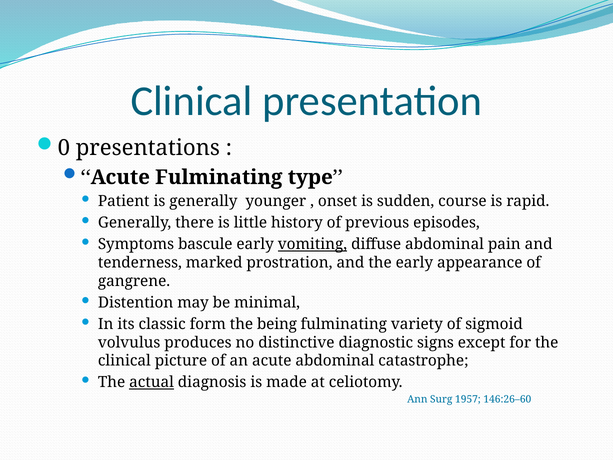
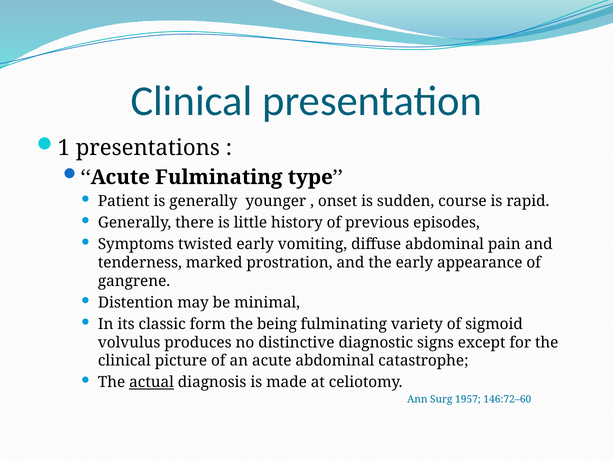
0: 0 -> 1
bascule: bascule -> twisted
vomiting underline: present -> none
146:26–60: 146:26–60 -> 146:72–60
